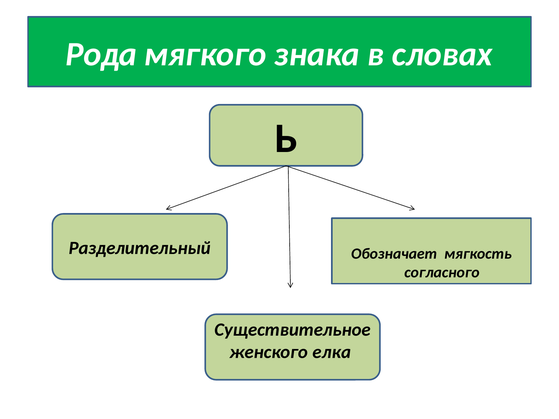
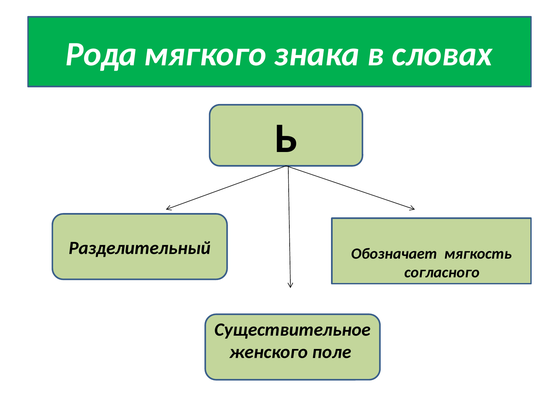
елка: елка -> поле
